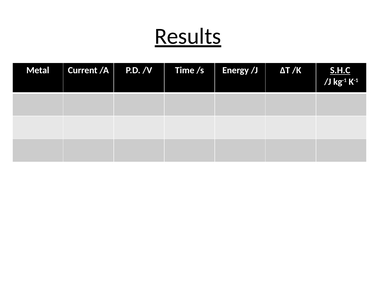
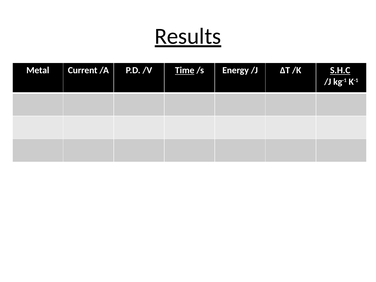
Time underline: none -> present
